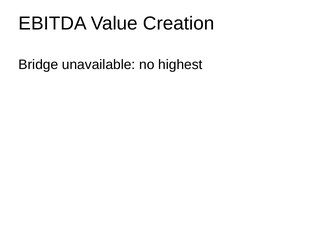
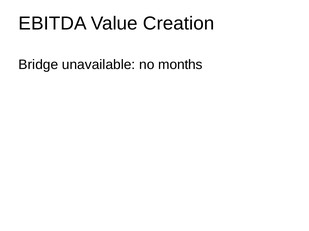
highest: highest -> months
